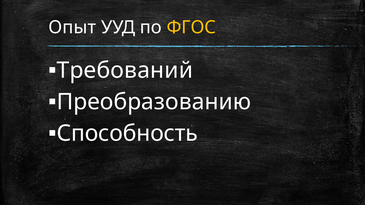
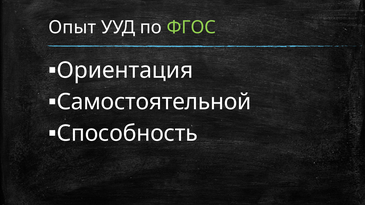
ФГОС colour: yellow -> light green
Требований: Требований -> Ориентация
Преобразованию: Преобразованию -> Самостоятельной
